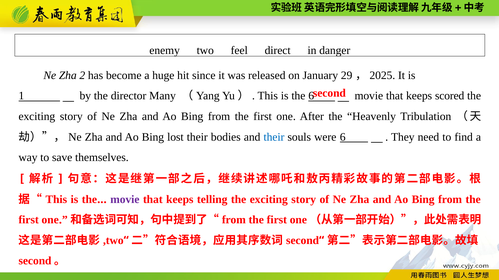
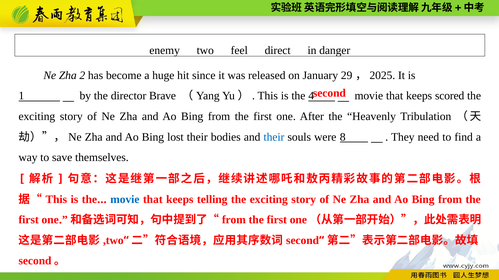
Many: Many -> Brave
the 6: 6 -> 4
were 6: 6 -> 8
movie at (125, 200) colour: purple -> blue
